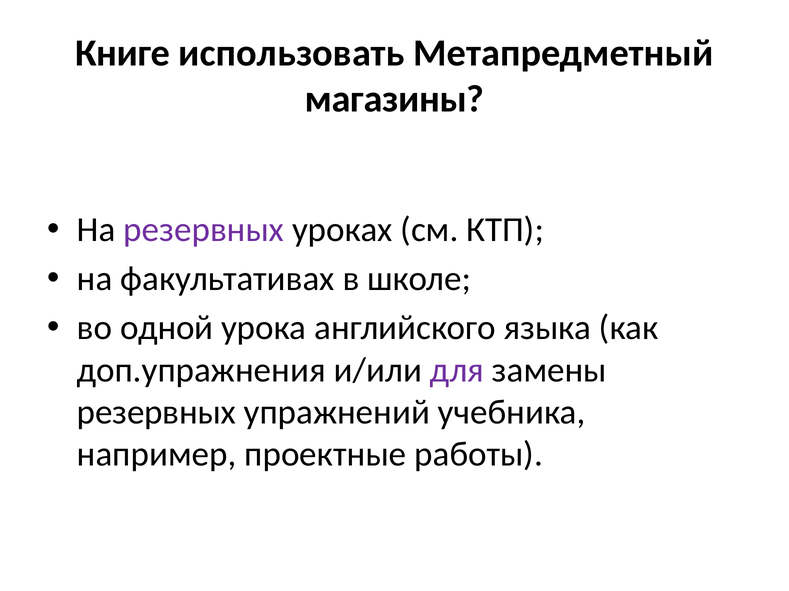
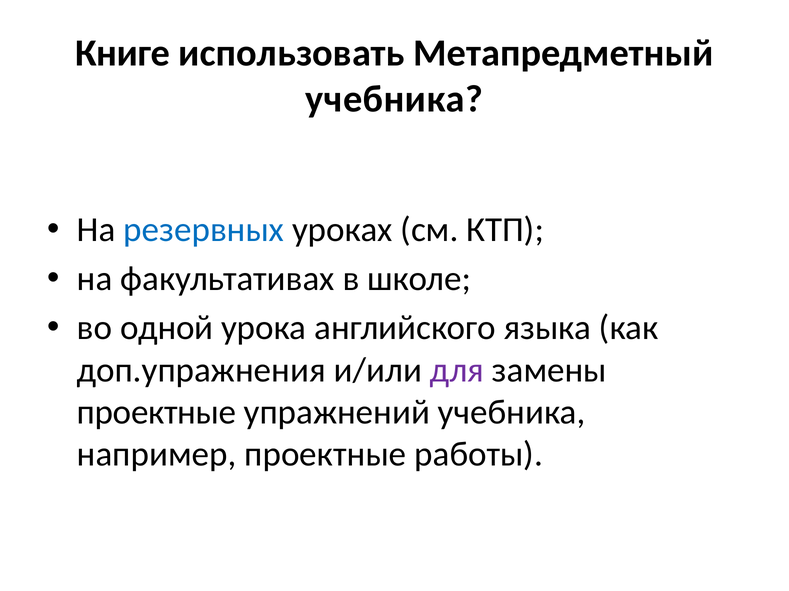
магазины at (395, 99): магазины -> учебника
резервных at (204, 230) colour: purple -> blue
резервных at (156, 413): резервных -> проектные
